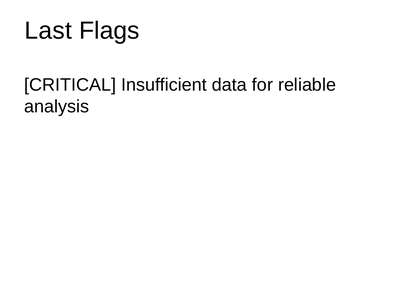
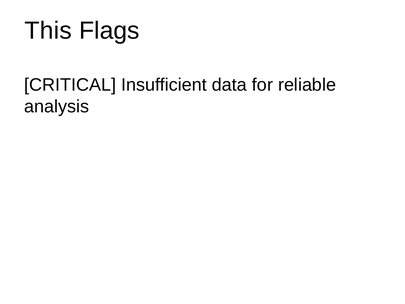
Last: Last -> This
